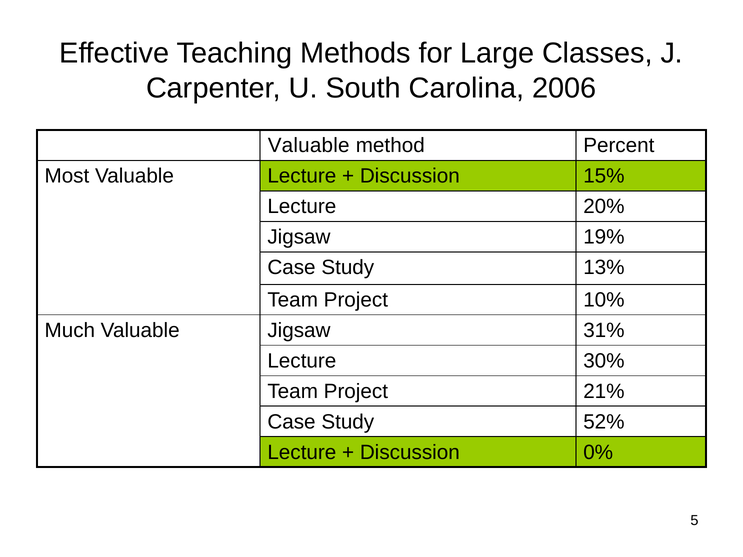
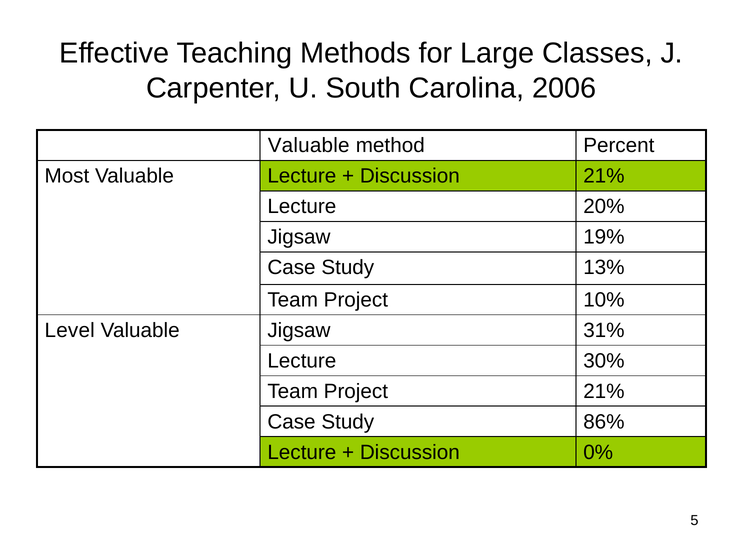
Discussion 15%: 15% -> 21%
Much: Much -> Level
52%: 52% -> 86%
